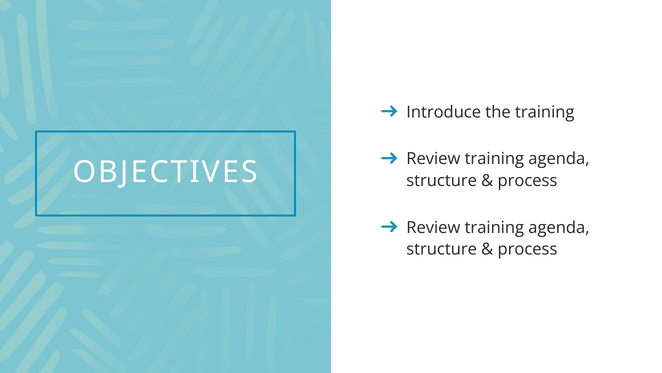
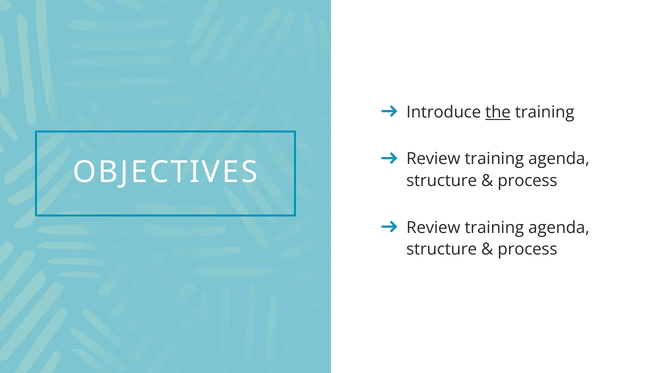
the underline: none -> present
